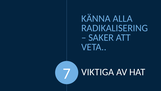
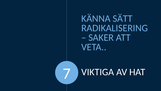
ALLA: ALLA -> SÄTT
